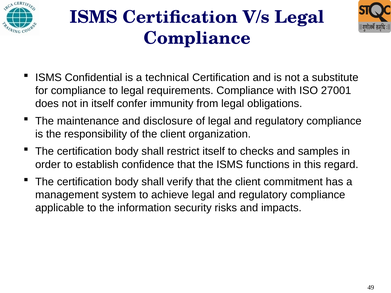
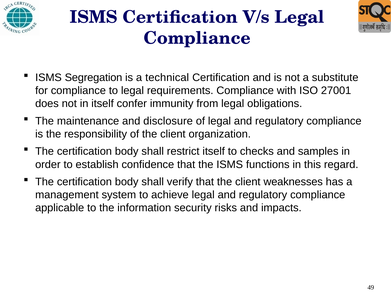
Confidential: Confidential -> Segregation
commitment: commitment -> weaknesses
